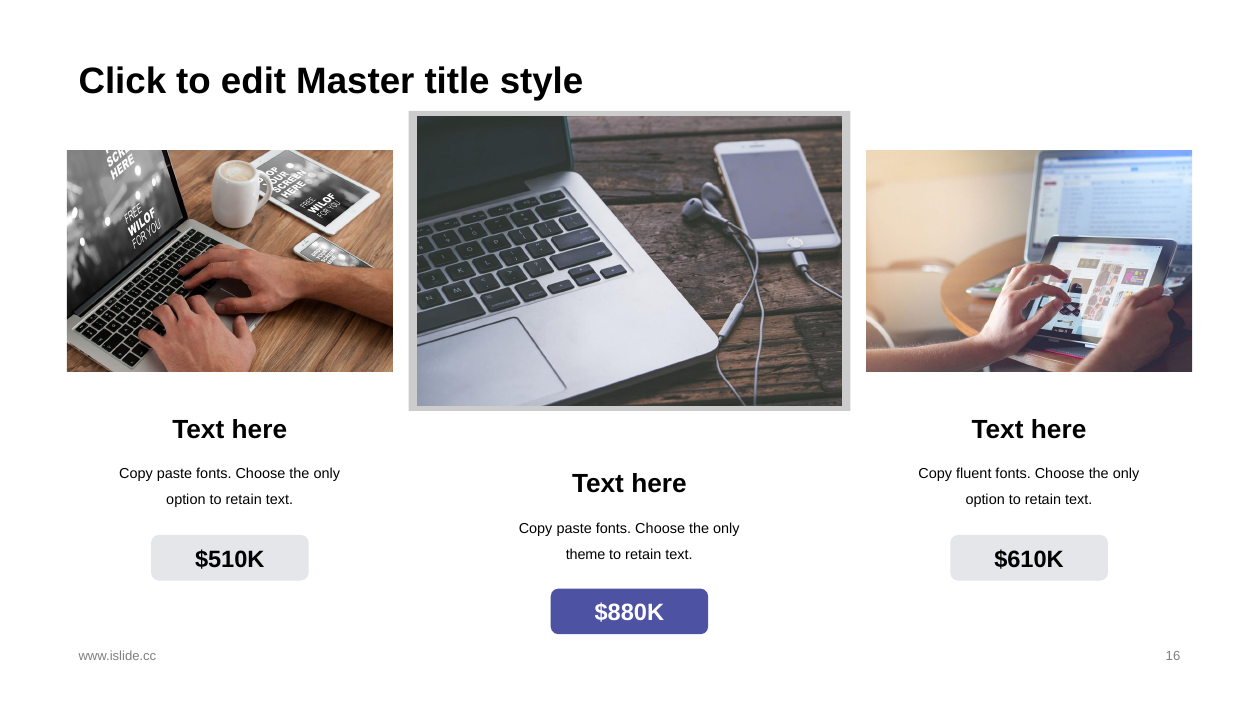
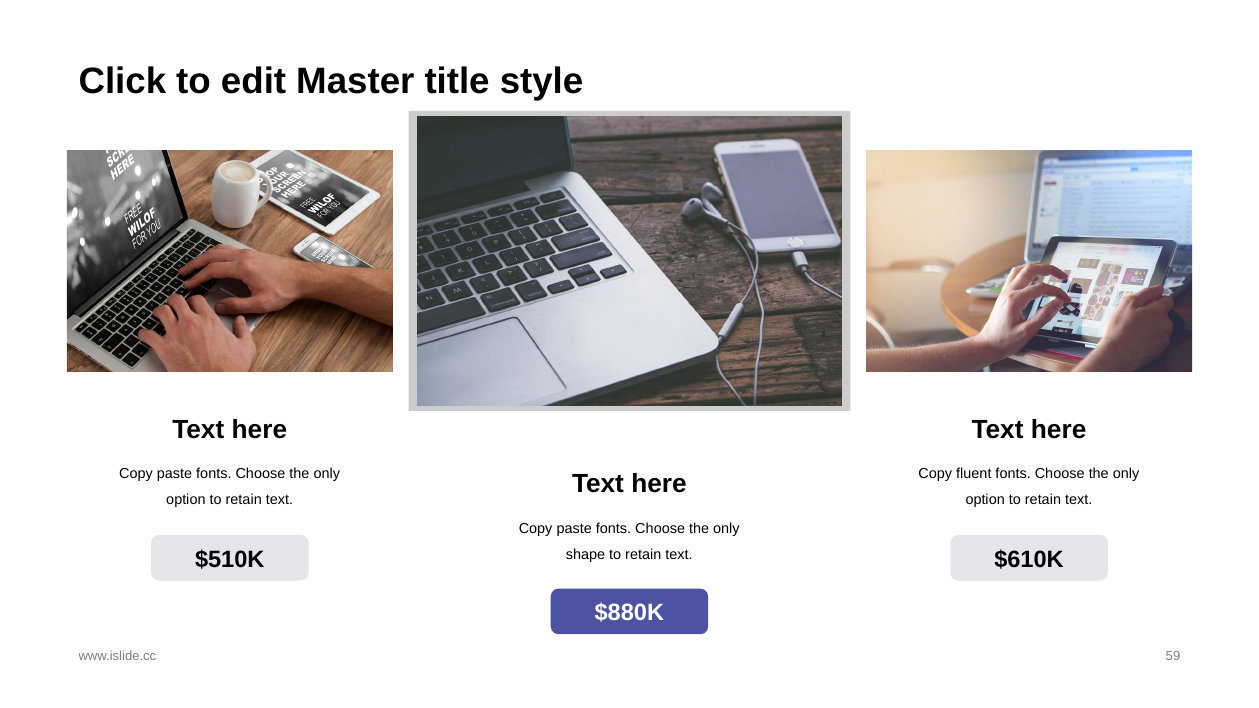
theme: theme -> shape
16: 16 -> 59
